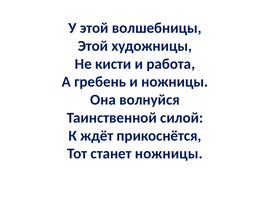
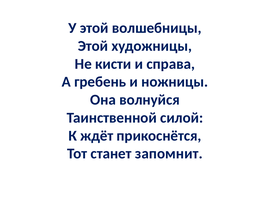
работа: работа -> справа
станет ножницы: ножницы -> запомнит
